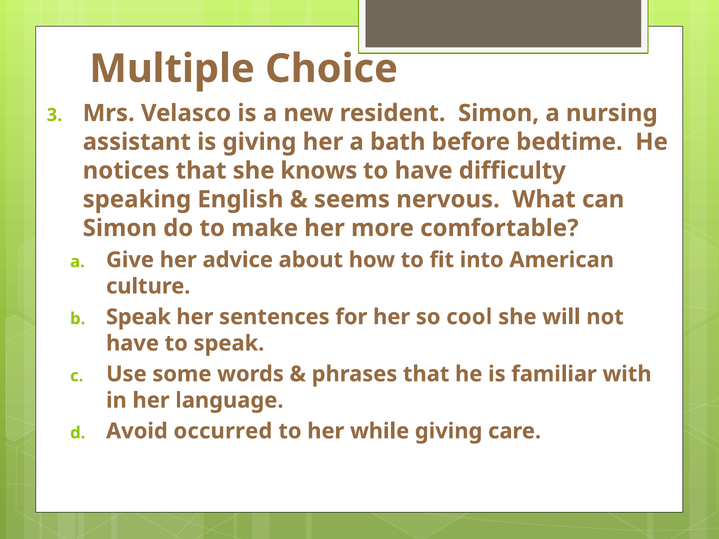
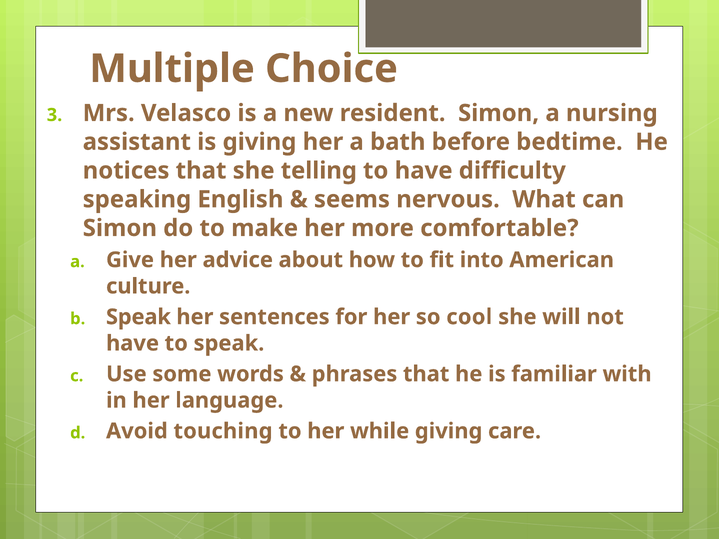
knows: knows -> telling
occurred: occurred -> touching
